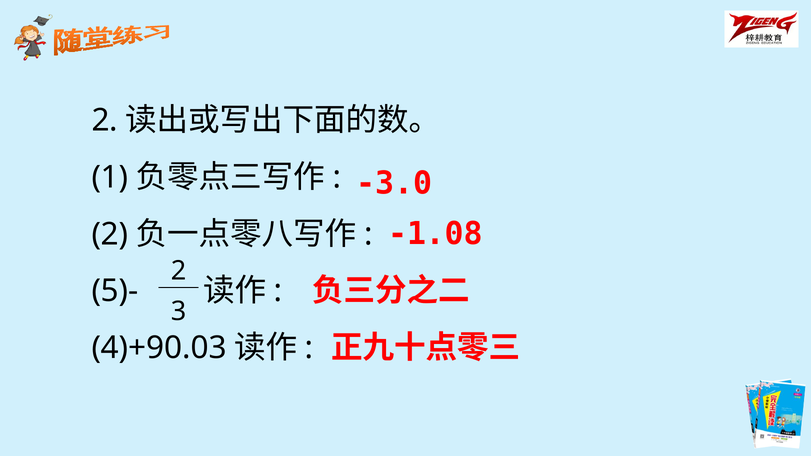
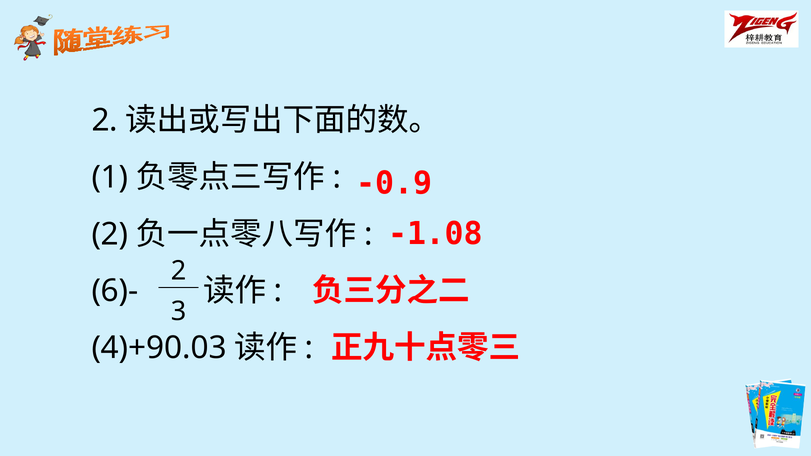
-3.0: -3.0 -> -0.9
5)-: 5)- -> 6)-
